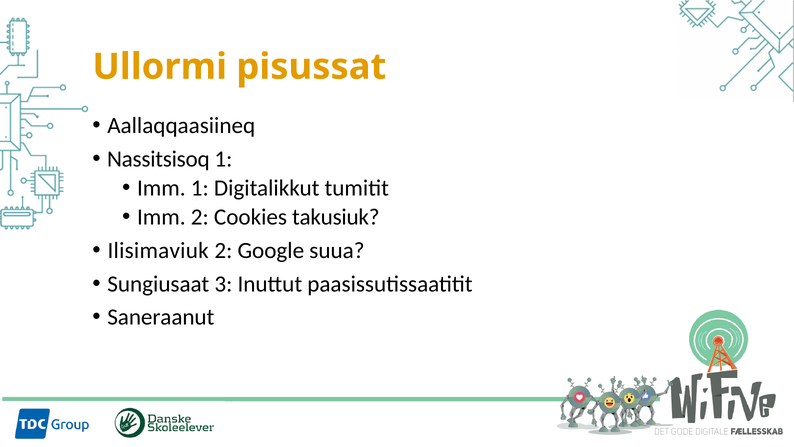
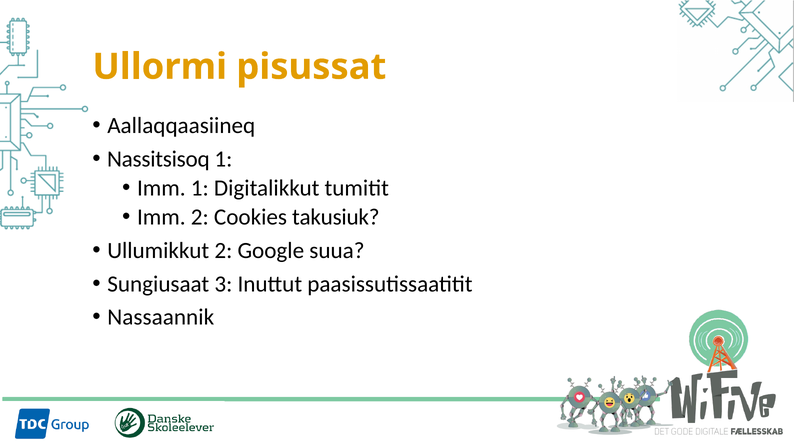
Ilisimaviuk: Ilisimaviuk -> Ullumikkut
Saneraanut: Saneraanut -> Nassaannik
